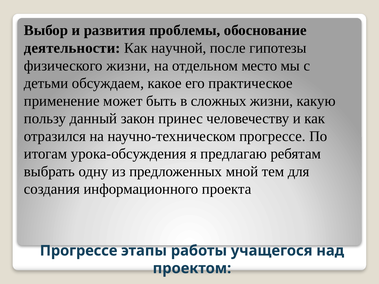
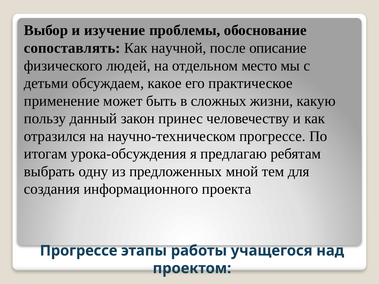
развития: развития -> изучение
деятельности: деятельности -> сопоставлять
гипотезы: гипотезы -> описание
физического жизни: жизни -> людей
